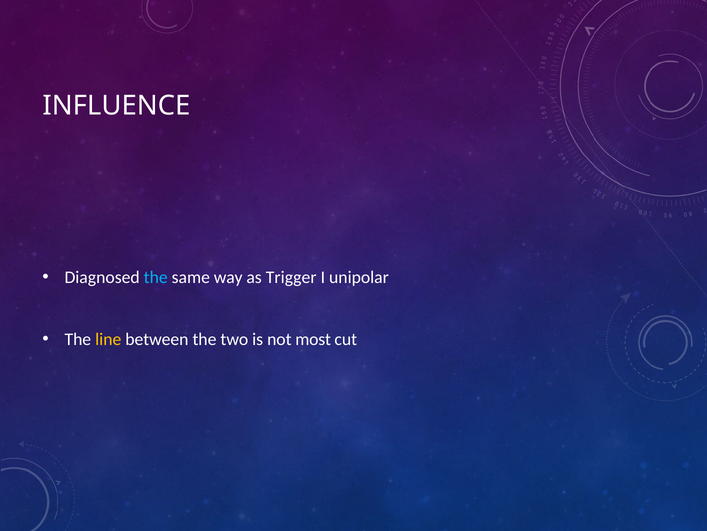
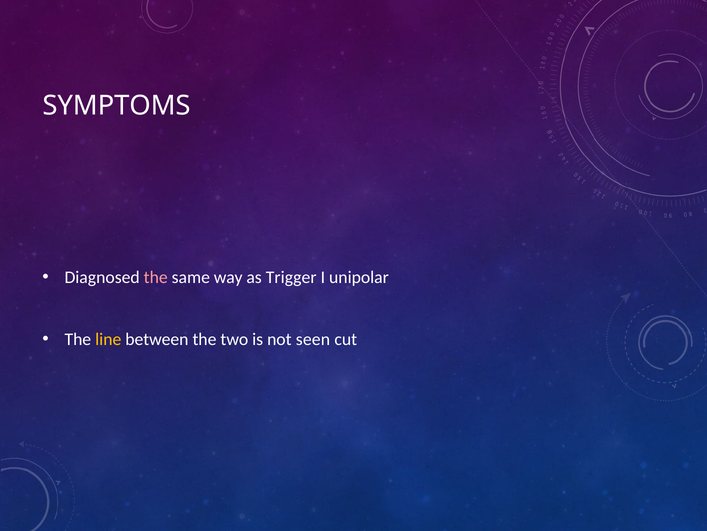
INFLUENCE: INFLUENCE -> SYMPTOMS
the at (156, 277) colour: light blue -> pink
most: most -> seen
